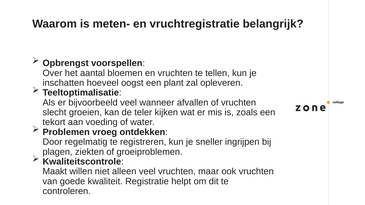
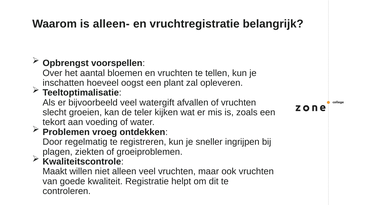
meten-: meten- -> alleen-
wanneer: wanneer -> watergift
